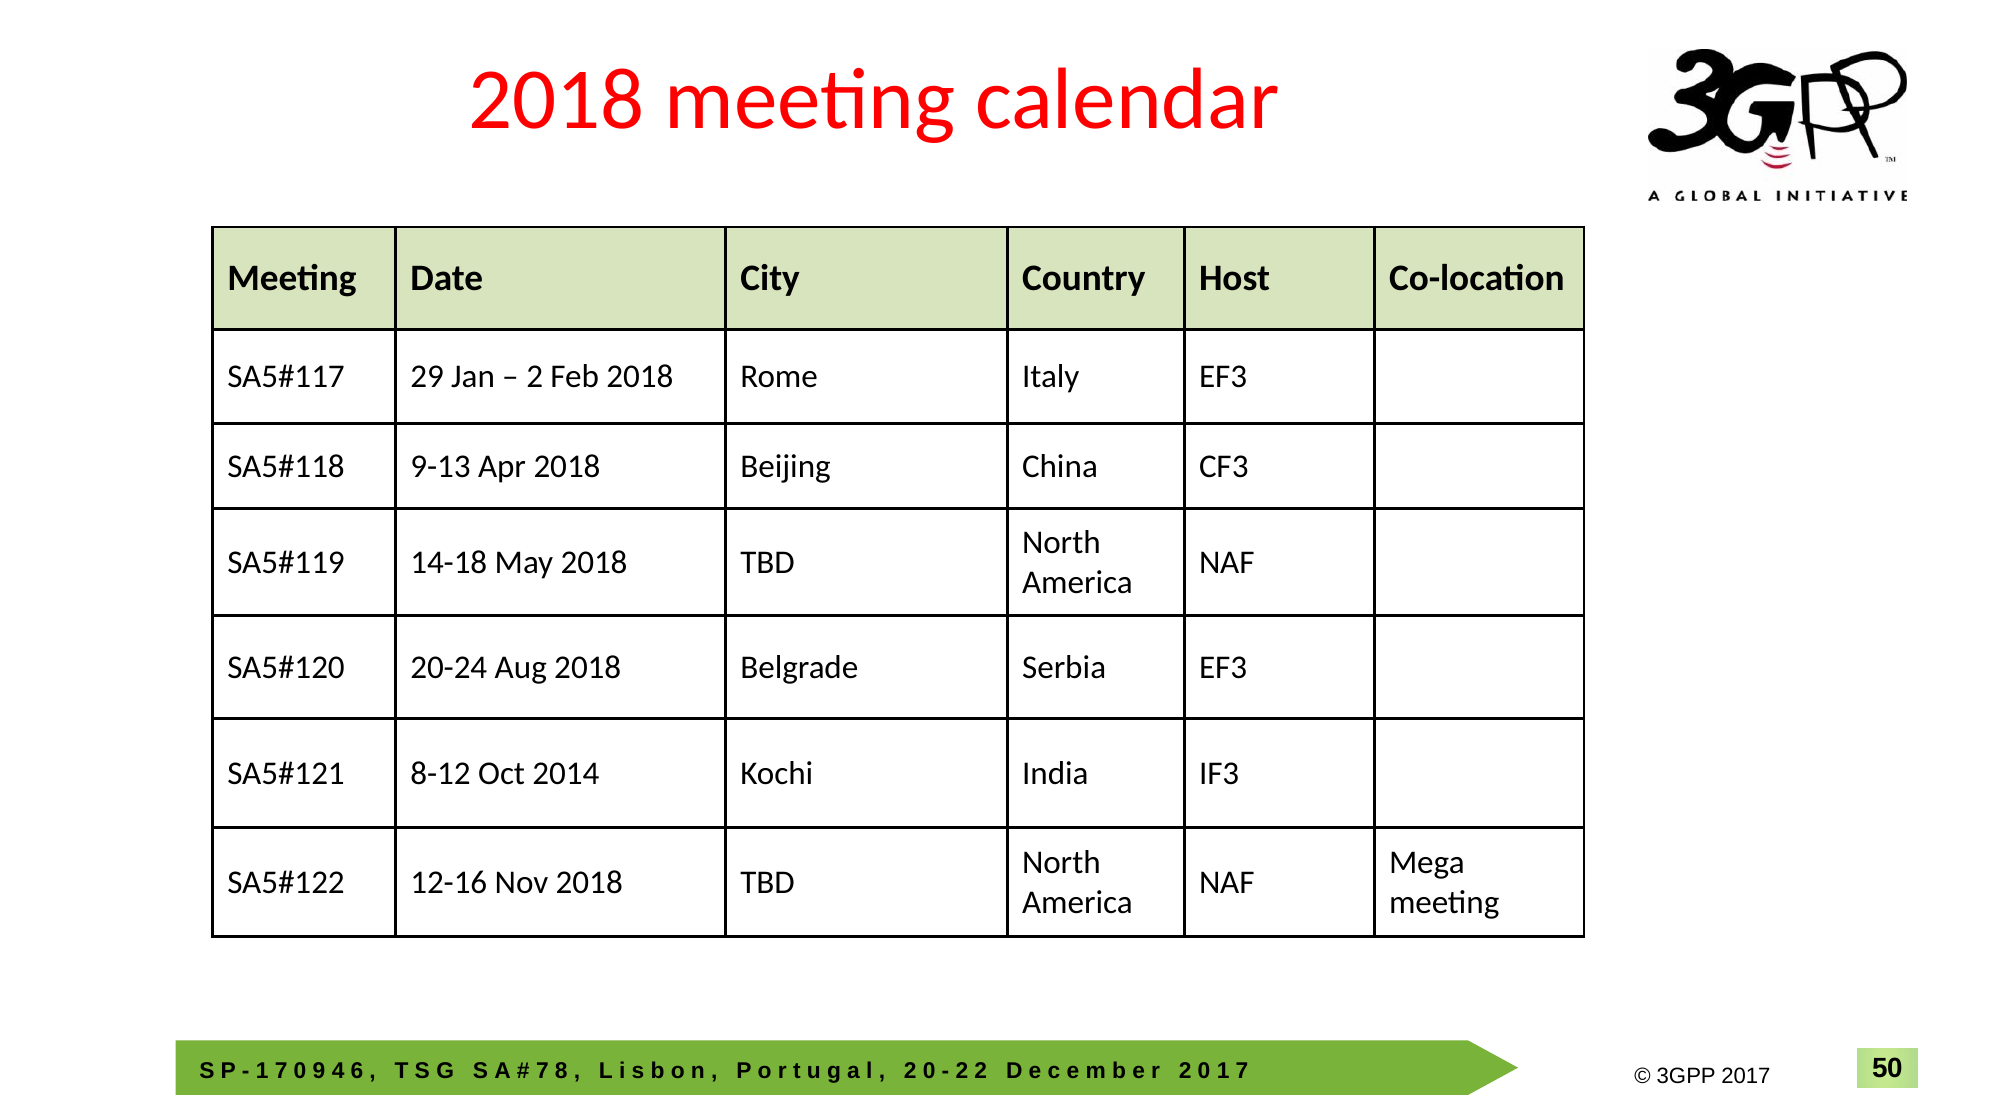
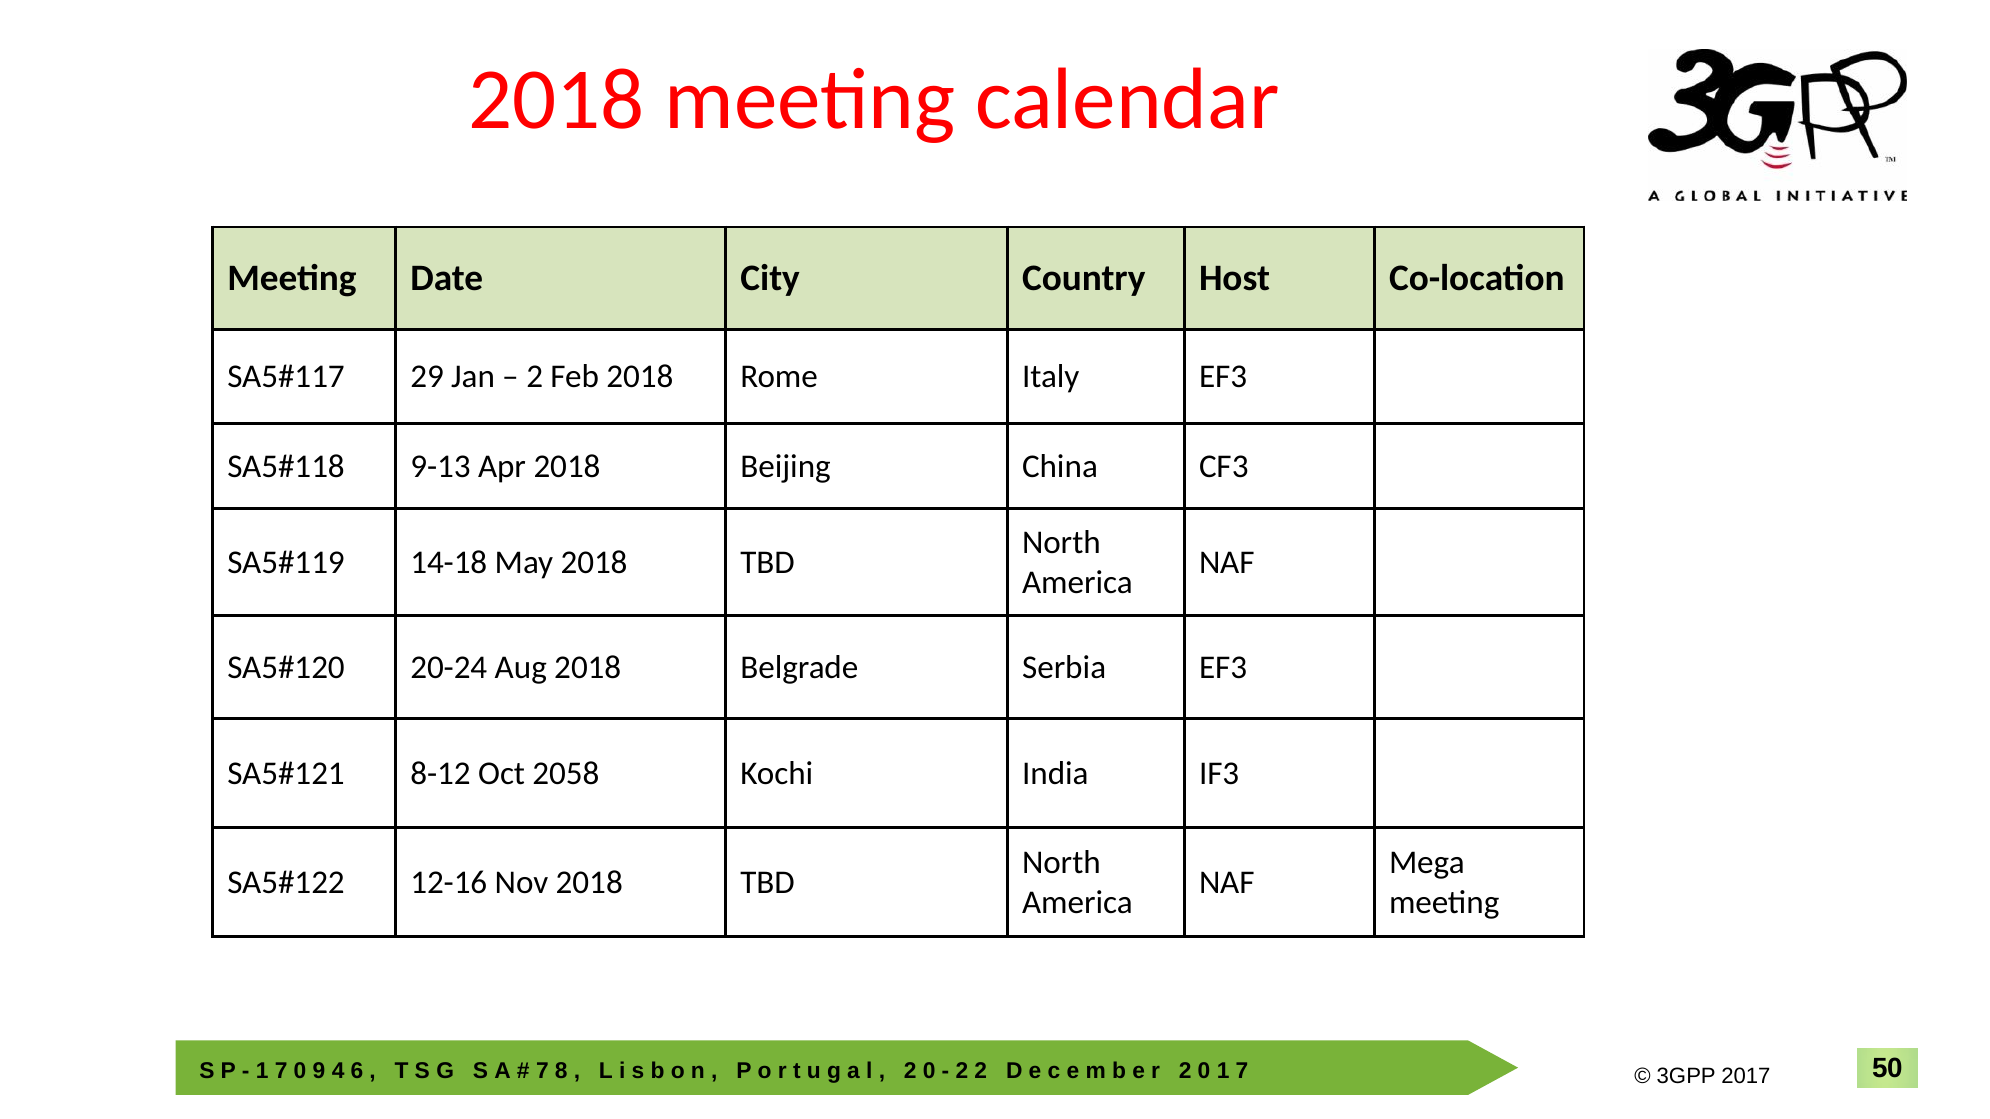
2014: 2014 -> 2058
